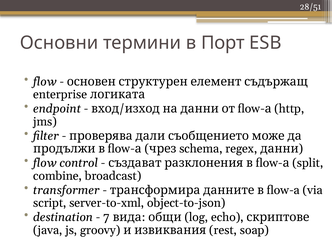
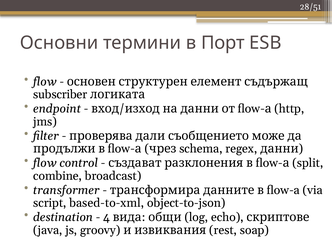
enterprise: enterprise -> subscriber
server-to-xml: server-to-xml -> based-to-xml
7: 7 -> 4
